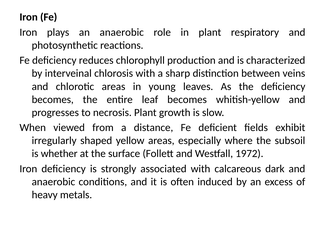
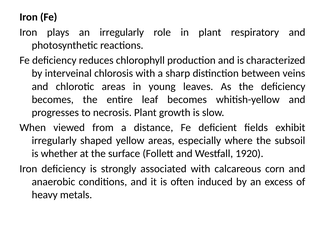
an anaerobic: anaerobic -> irregularly
1972: 1972 -> 1920
dark: dark -> corn
